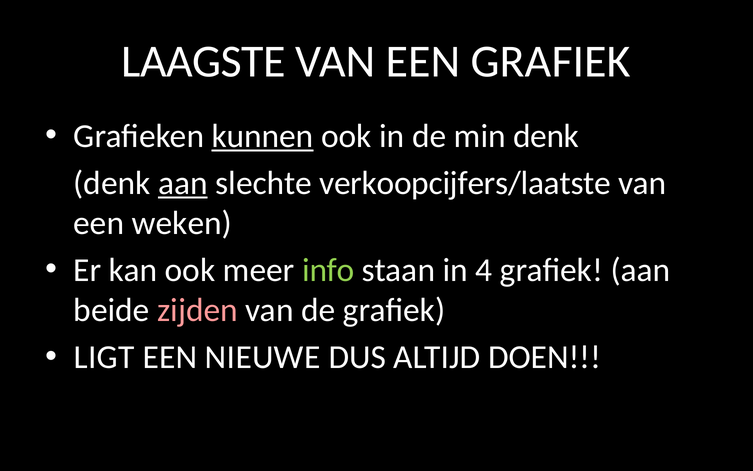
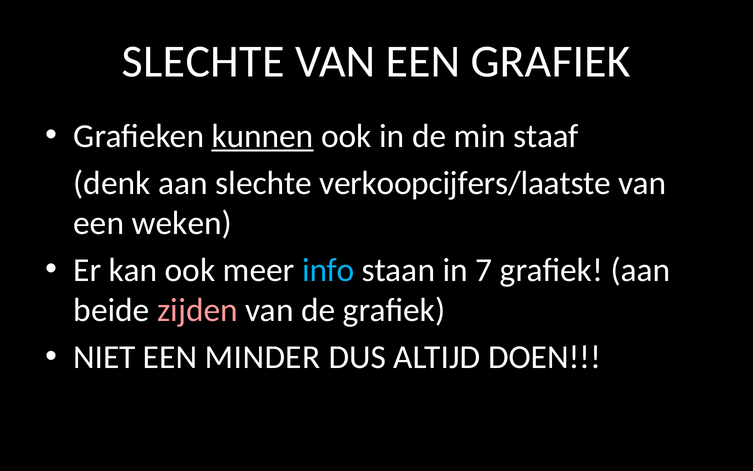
LAAGSTE at (204, 61): LAAGSTE -> SLECHTE
min denk: denk -> staaf
aan at (183, 183) underline: present -> none
info colour: light green -> light blue
4: 4 -> 7
LIGT: LIGT -> NIET
NIEUWE: NIEUWE -> MINDER
